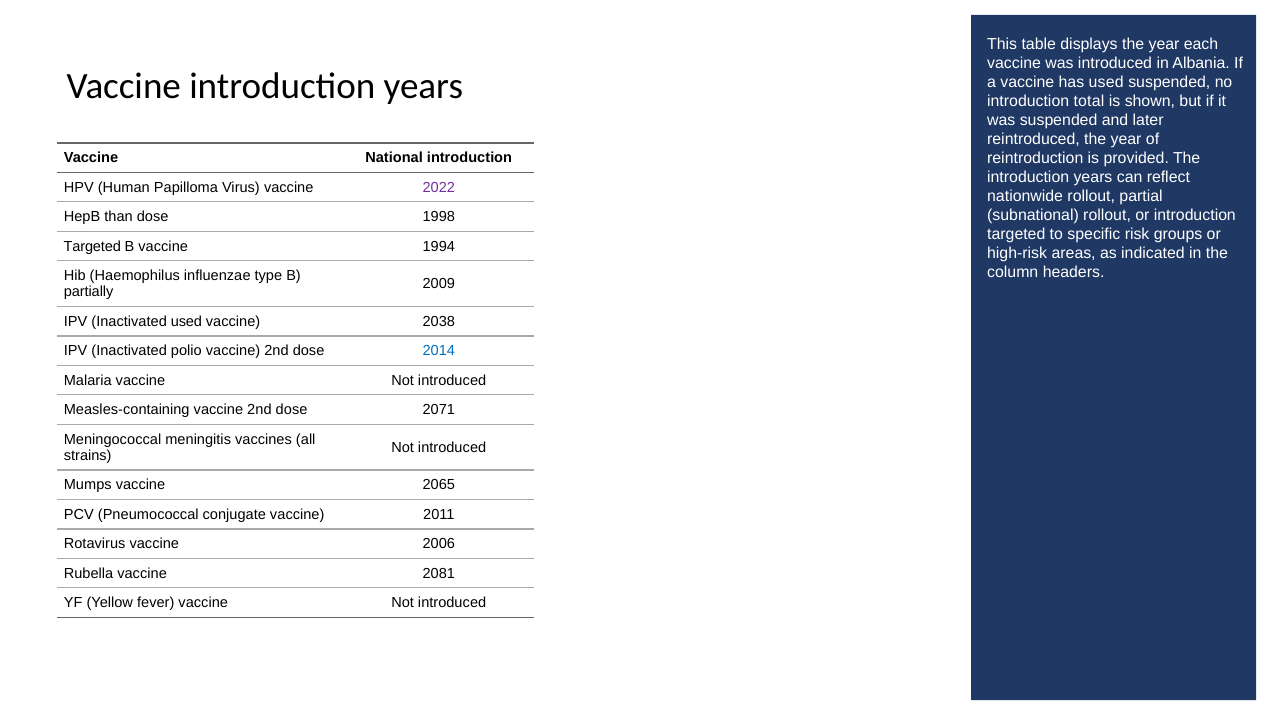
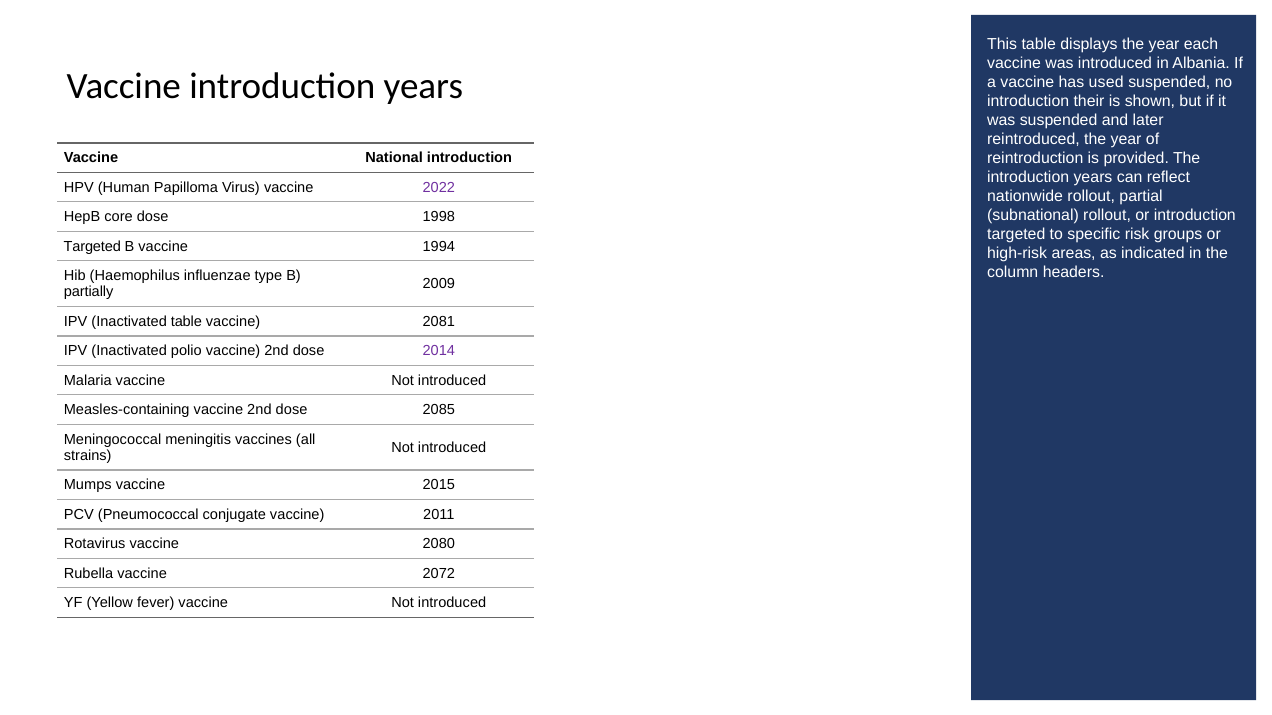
total: total -> their
than: than -> core
Inactivated used: used -> table
2038: 2038 -> 2081
2014 colour: blue -> purple
2071: 2071 -> 2085
2065: 2065 -> 2015
2006: 2006 -> 2080
2081: 2081 -> 2072
